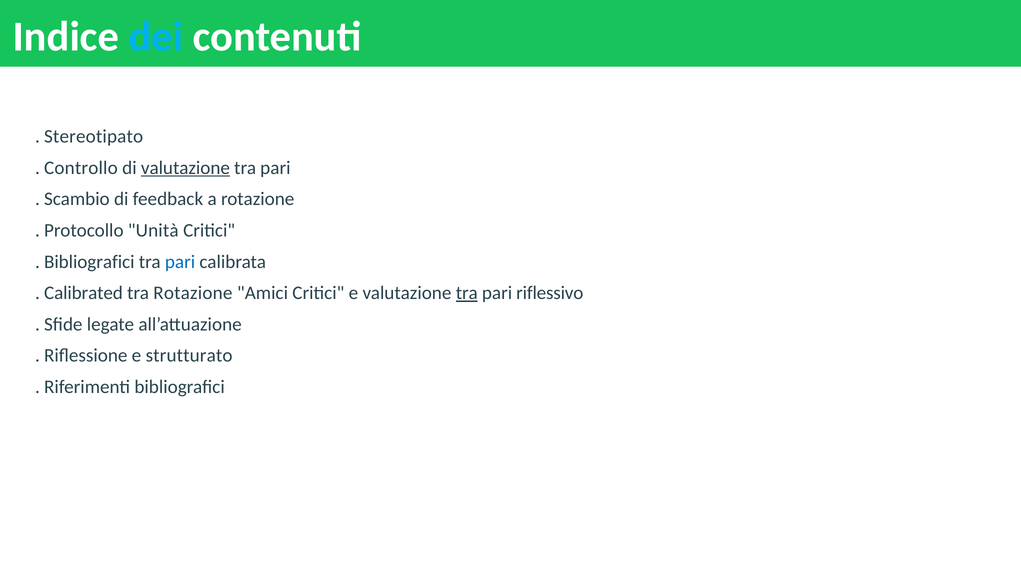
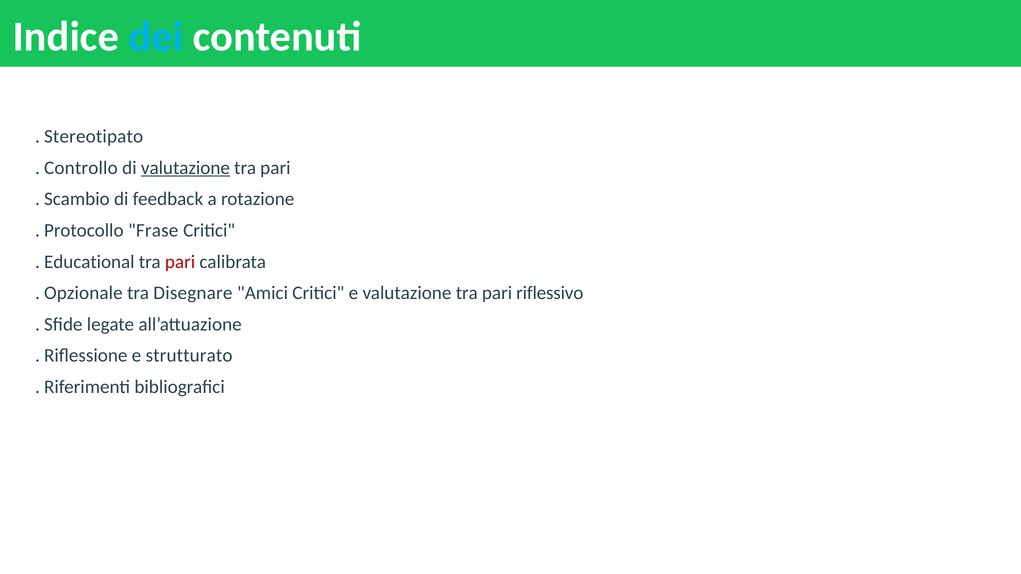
Unità: Unità -> Frase
Bibliografici at (89, 262): Bibliografici -> Educational
pari at (180, 262) colour: blue -> red
Calibrated: Calibrated -> Opzionale
tra Rotazione: Rotazione -> Disegnare
tra at (467, 293) underline: present -> none
